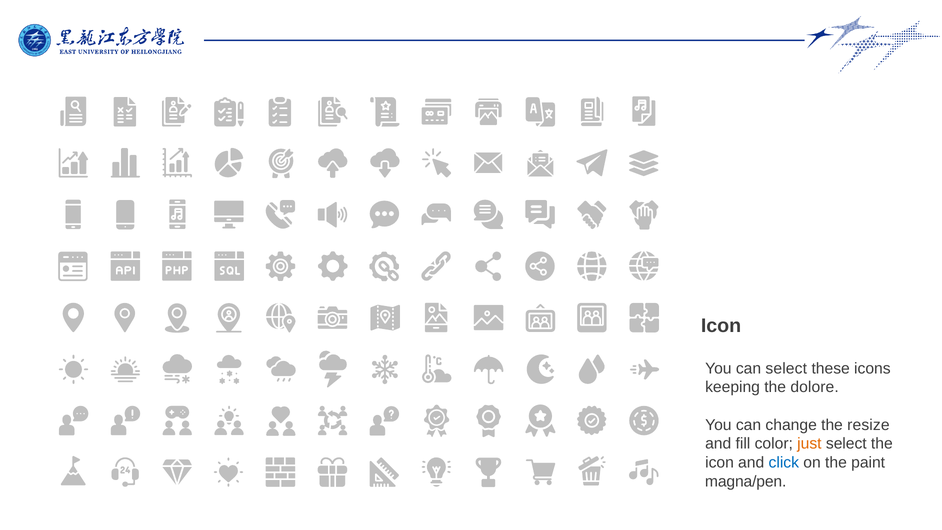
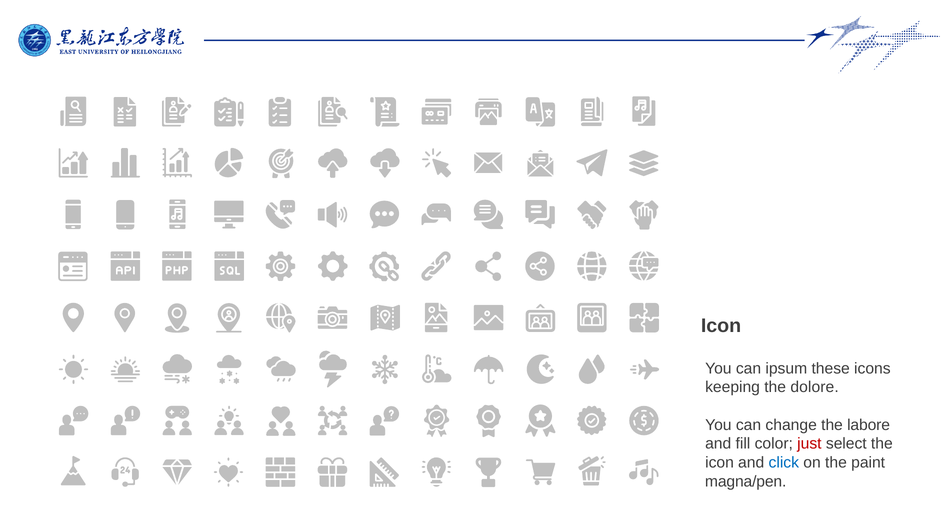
can select: select -> ipsum
resize: resize -> labore
just colour: orange -> red
